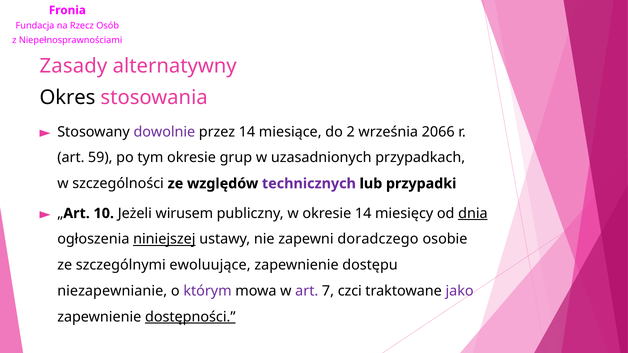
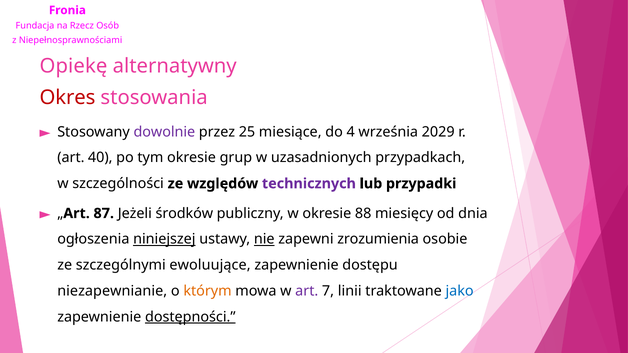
Zasady: Zasady -> Opiekę
Okres colour: black -> red
przez 14: 14 -> 25
2: 2 -> 4
2066: 2066 -> 2029
59: 59 -> 40
10: 10 -> 87
wirusem: wirusem -> środków
okresie 14: 14 -> 88
dnia underline: present -> none
nie underline: none -> present
doradczego: doradczego -> zrozumienia
którym colour: purple -> orange
czci: czci -> linii
jako colour: purple -> blue
